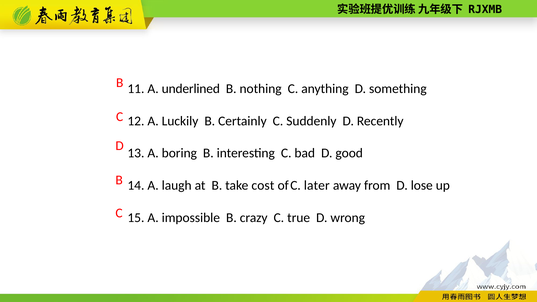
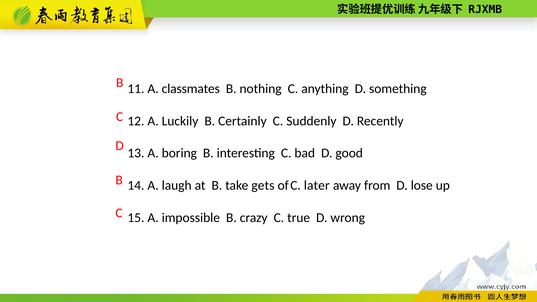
underlined: underlined -> classmates
cost: cost -> gets
